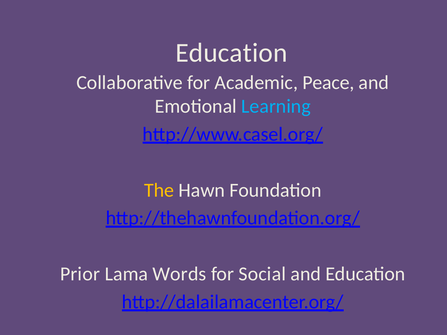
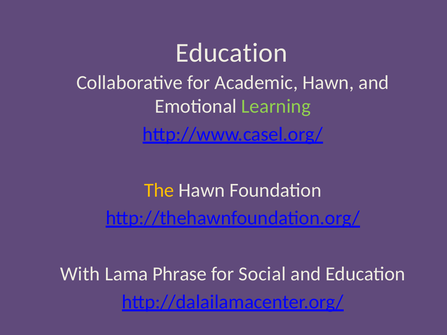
Academic Peace: Peace -> Hawn
Learning colour: light blue -> light green
Prior: Prior -> With
Words: Words -> Phrase
